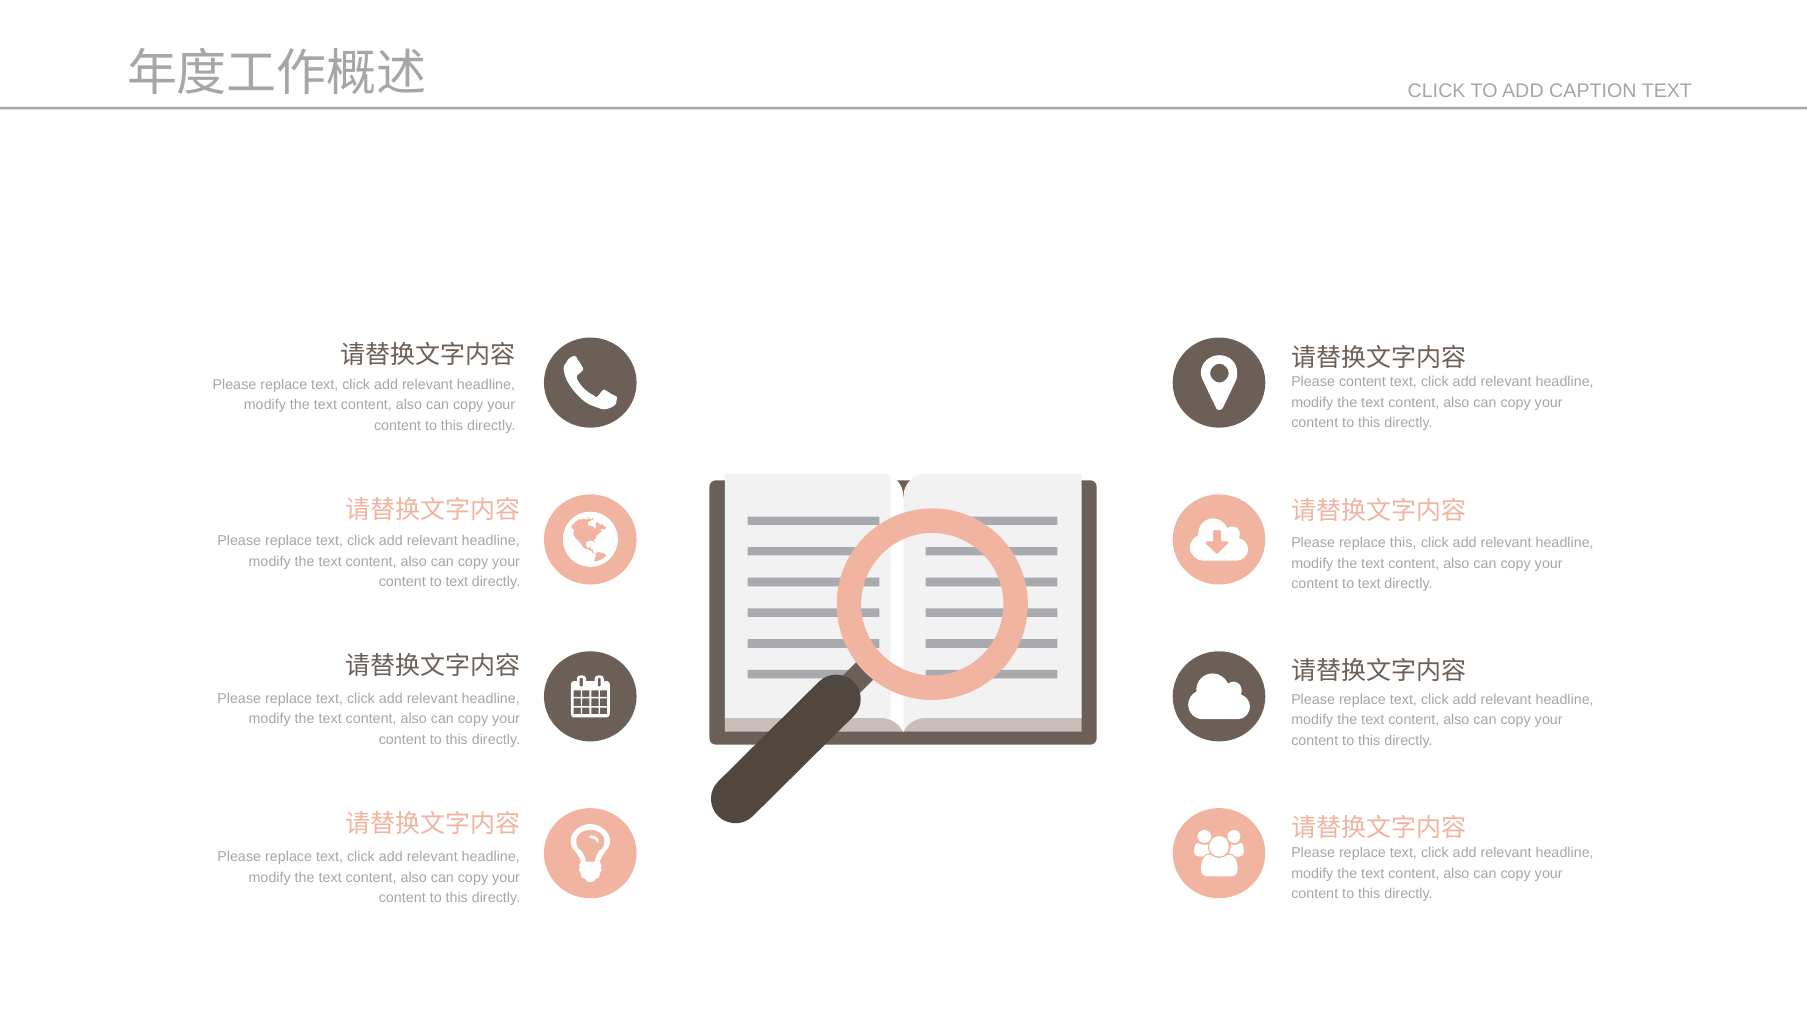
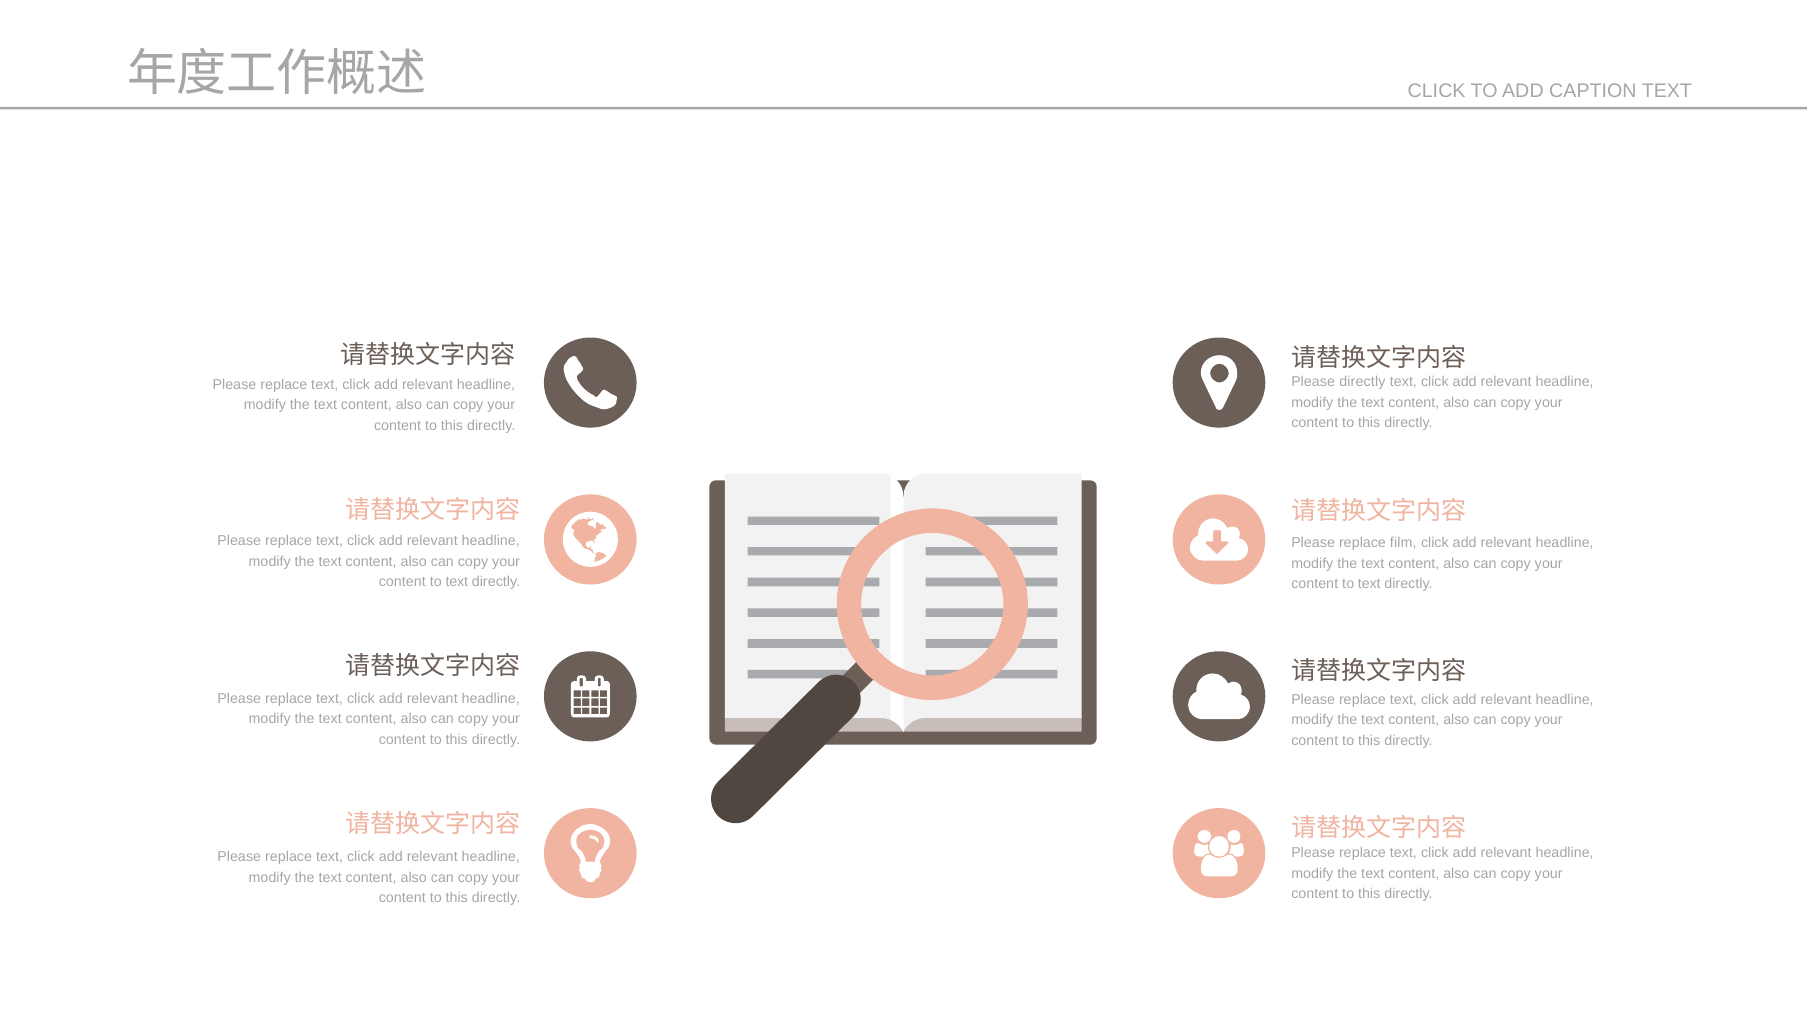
Please content: content -> directly
replace this: this -> film
